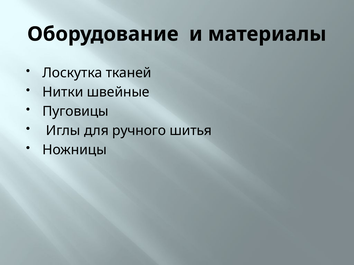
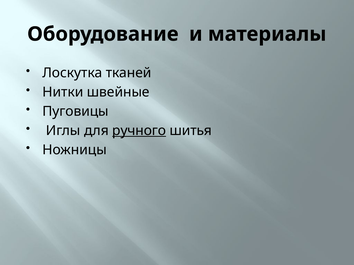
ручного underline: none -> present
